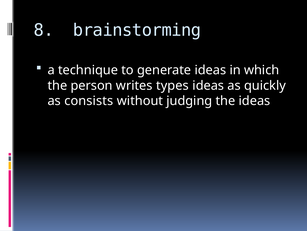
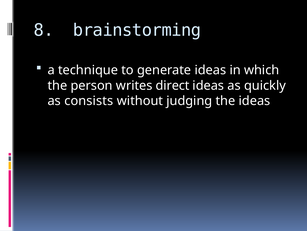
types: types -> direct
